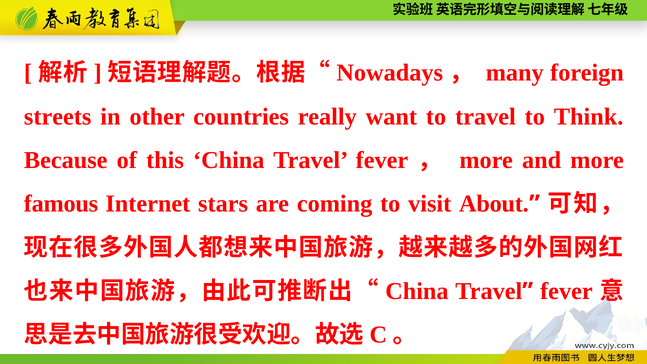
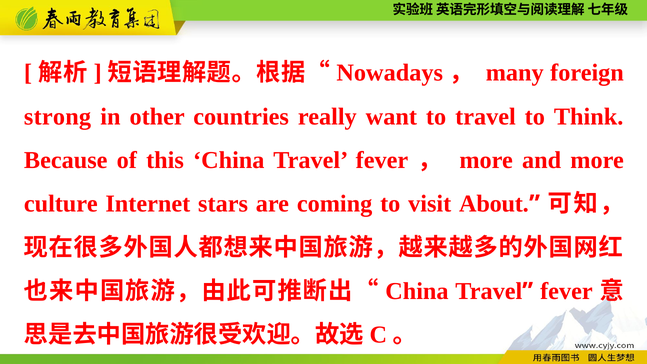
streets: streets -> strong
famous: famous -> culture
